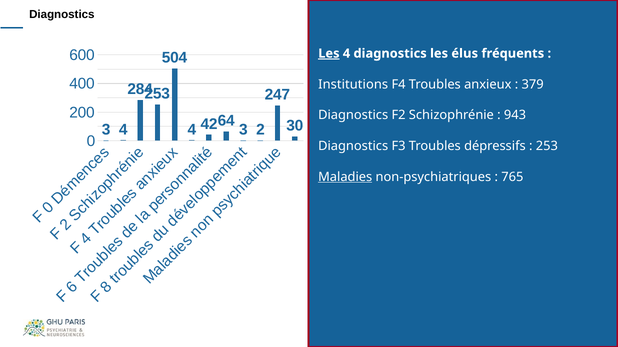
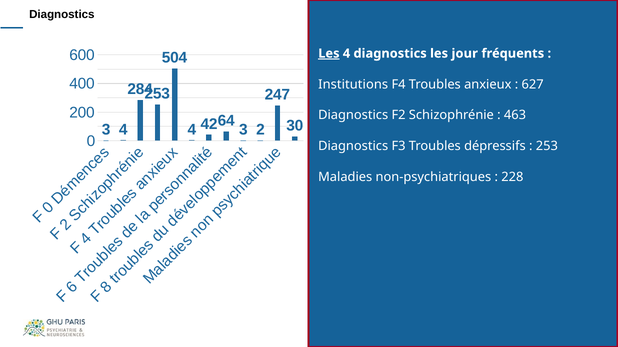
élus: élus -> jour
379: 379 -> 627
943: 943 -> 463
Maladies underline: present -> none
765: 765 -> 228
